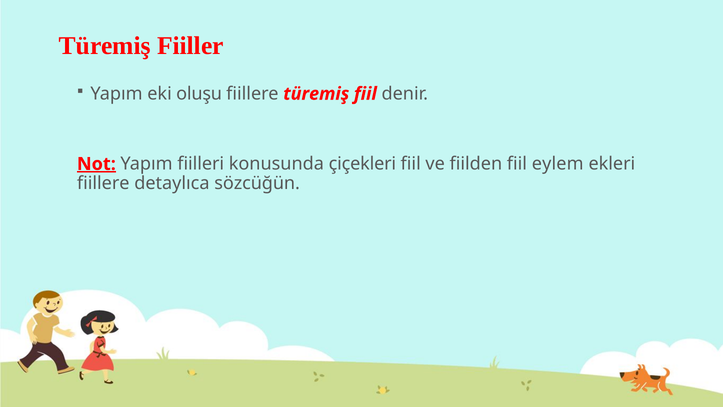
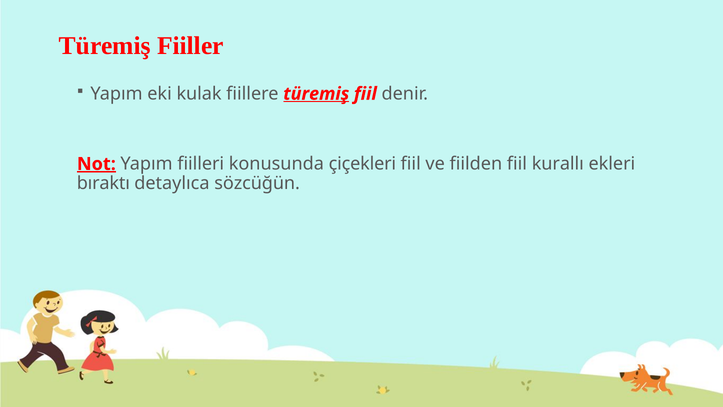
oluşu: oluşu -> kulak
türemiş at (316, 94) underline: none -> present
eylem: eylem -> kurallı
fiillere at (103, 183): fiillere -> bıraktı
